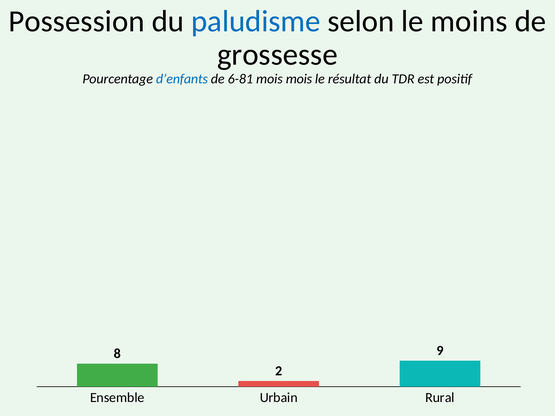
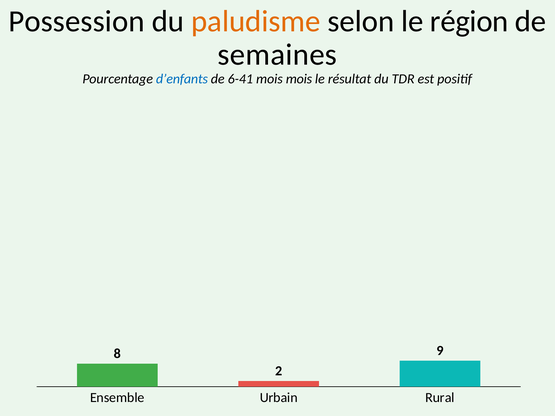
paludisme colour: blue -> orange
moins: moins -> région
grossesse: grossesse -> semaines
6-81: 6-81 -> 6-41
